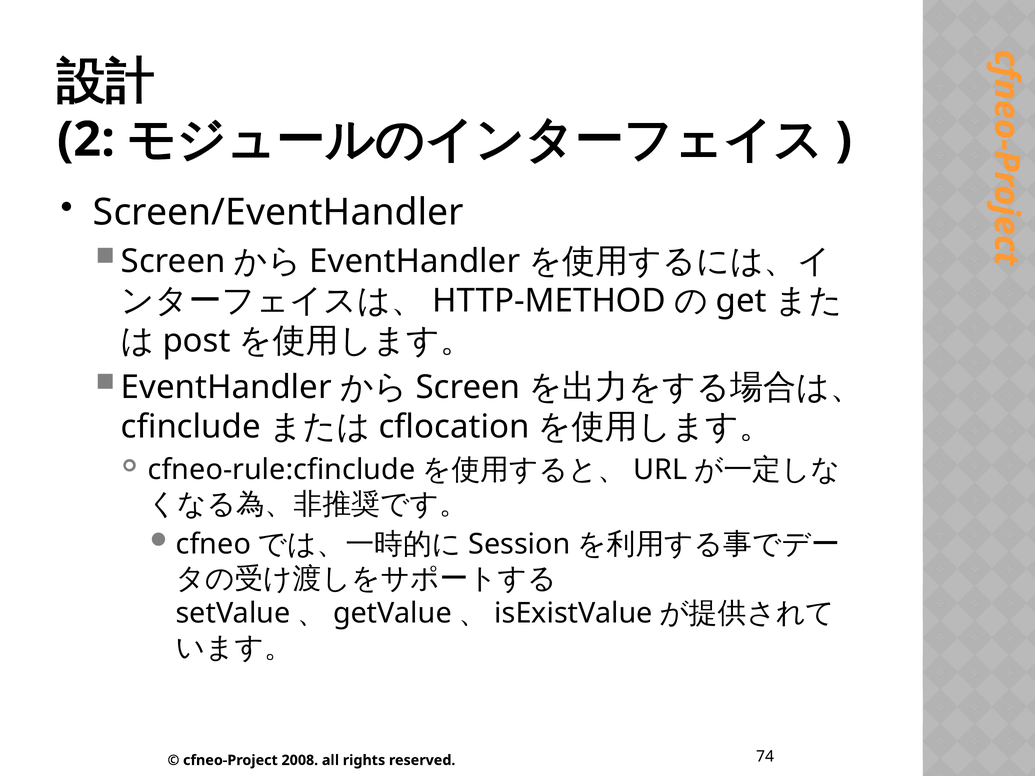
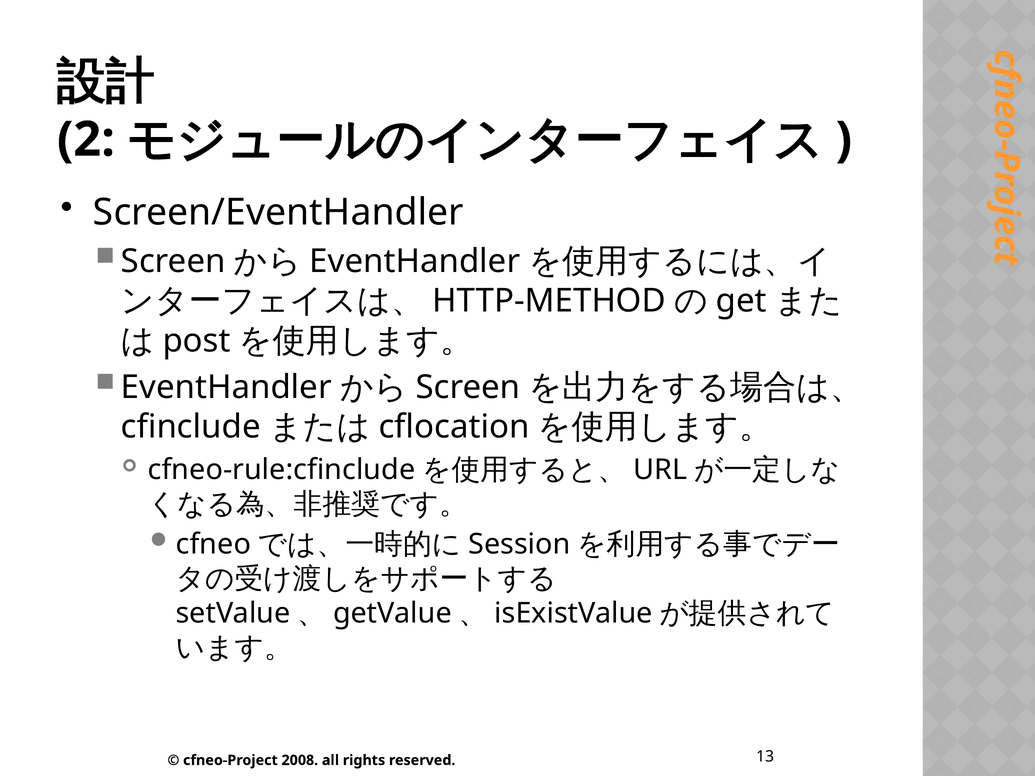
74: 74 -> 13
